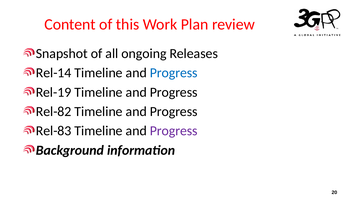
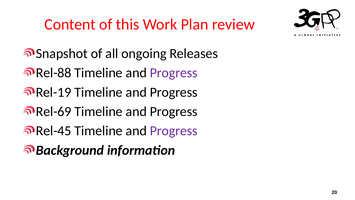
Rel-14: Rel-14 -> Rel-88
Progress at (174, 73) colour: blue -> purple
Rel-82: Rel-82 -> Rel-69
Rel-83: Rel-83 -> Rel-45
